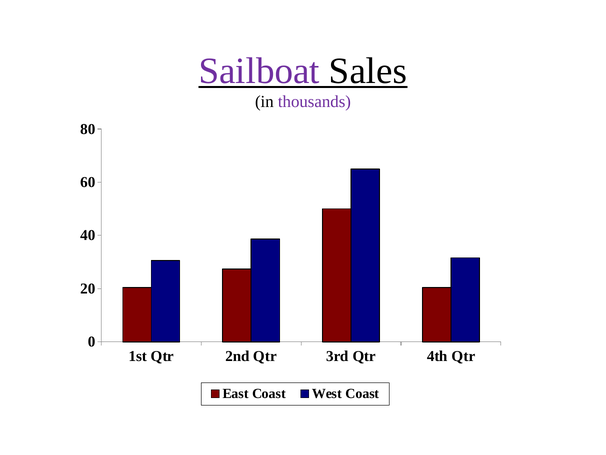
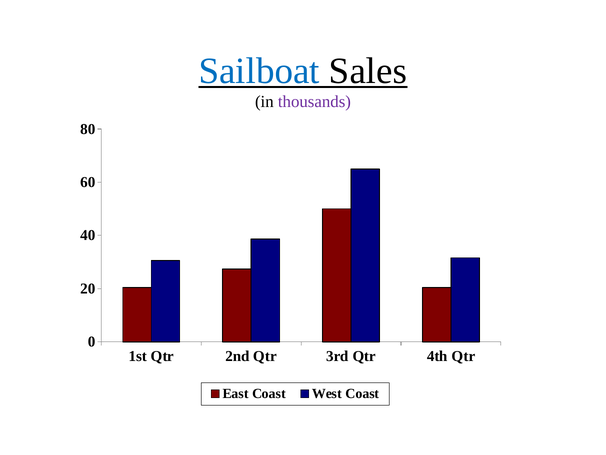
Sailboat colour: purple -> blue
